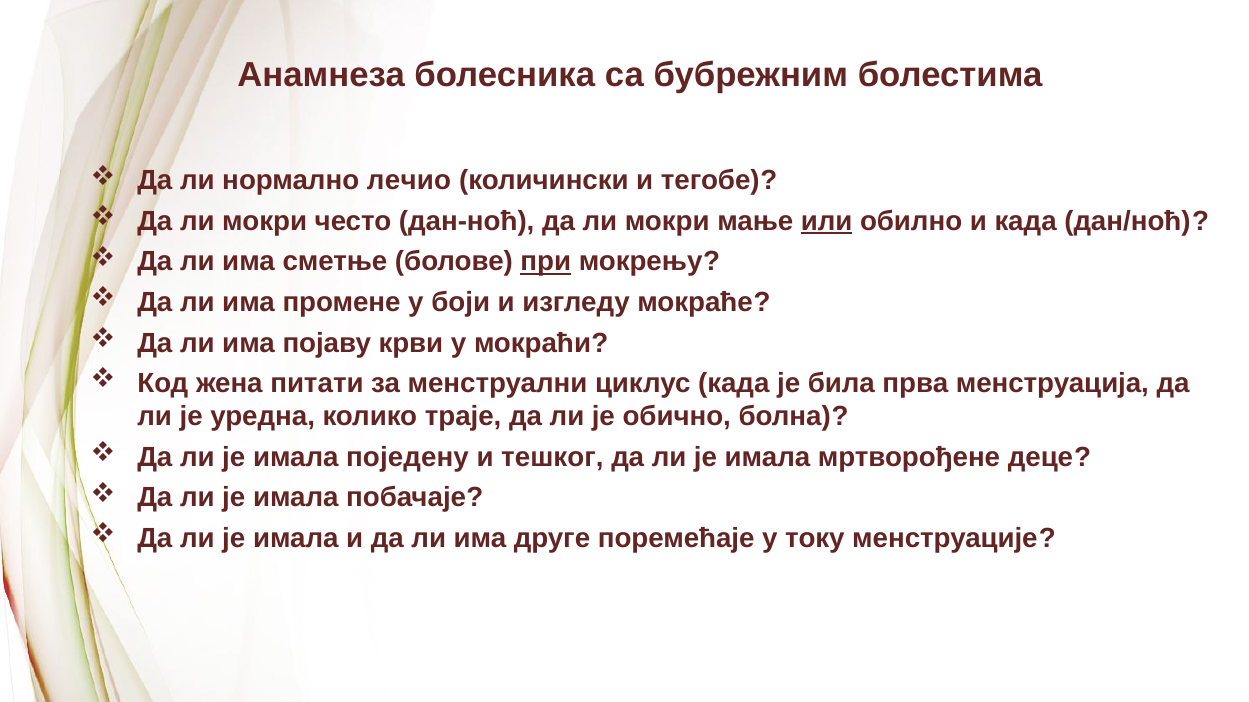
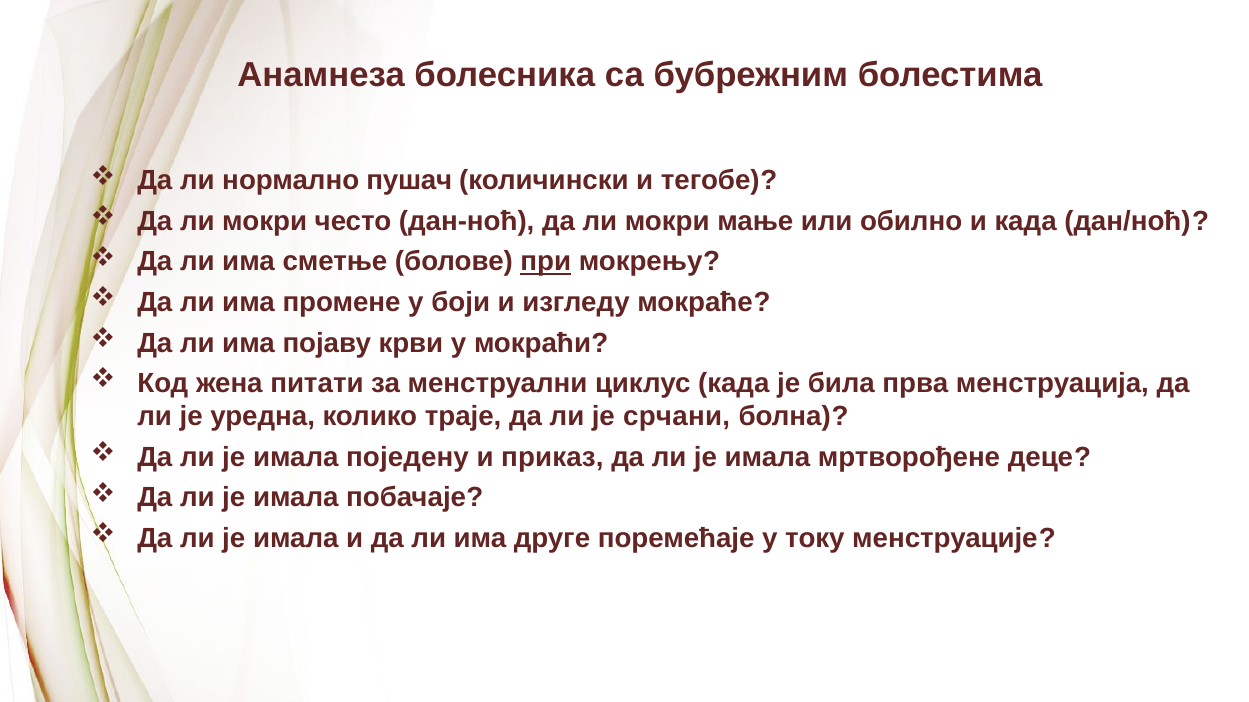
лечио: лечио -> пушач
или underline: present -> none
обично: обично -> срчани
тешког: тешког -> приказ
